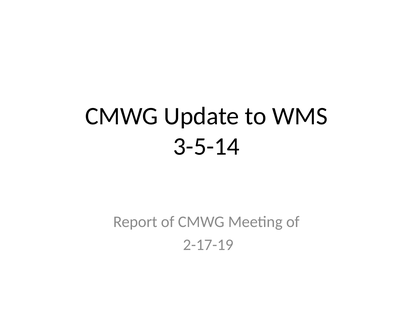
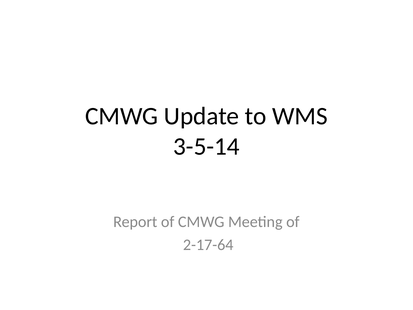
2-17-19: 2-17-19 -> 2-17-64
